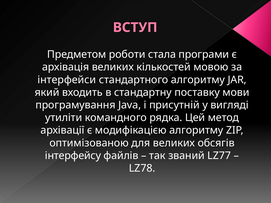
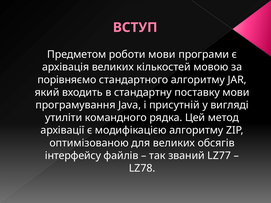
роботи стала: стала -> мови
інтерфейси: інтерфейси -> порівняємо
